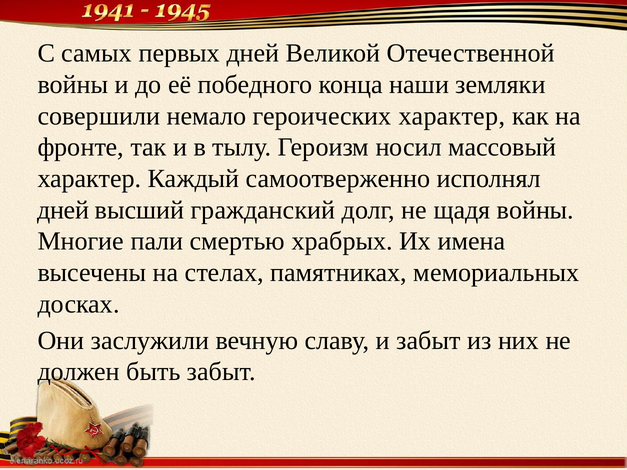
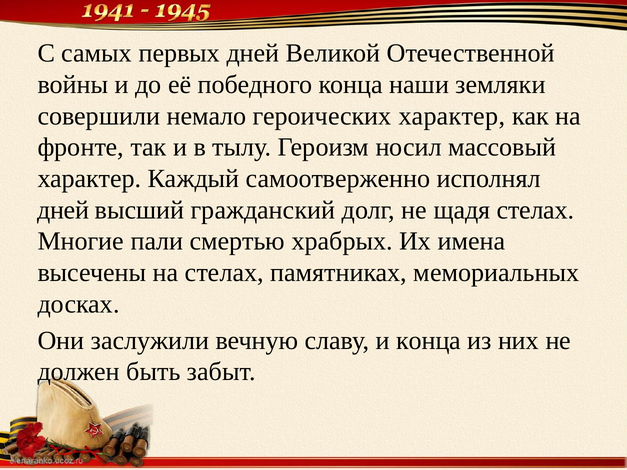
щадя войны: войны -> стелах
и забыт: забыт -> конца
